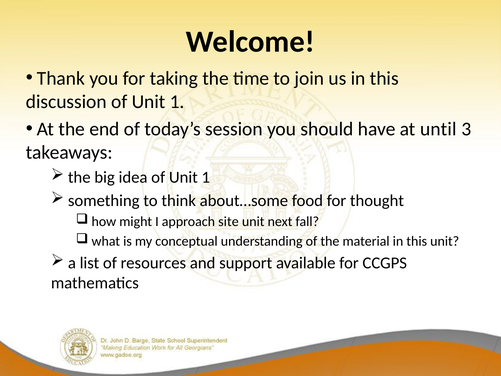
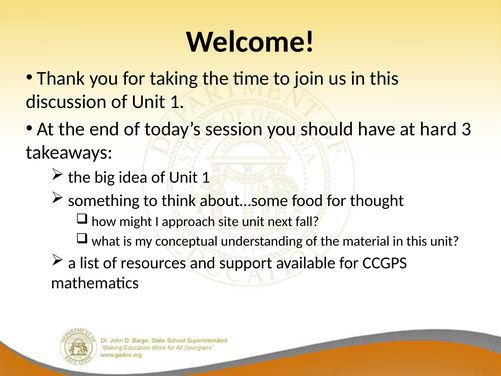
until: until -> hard
